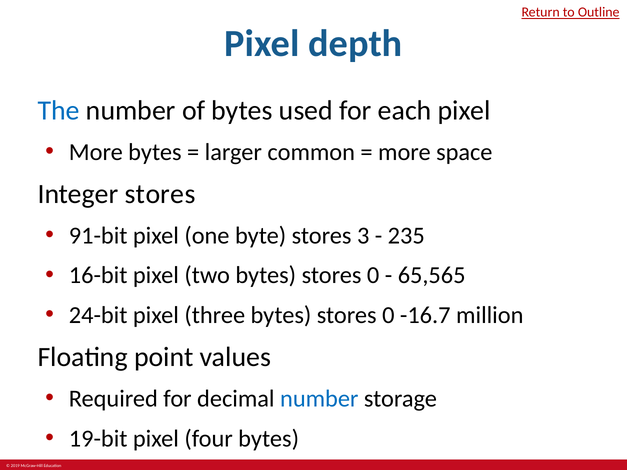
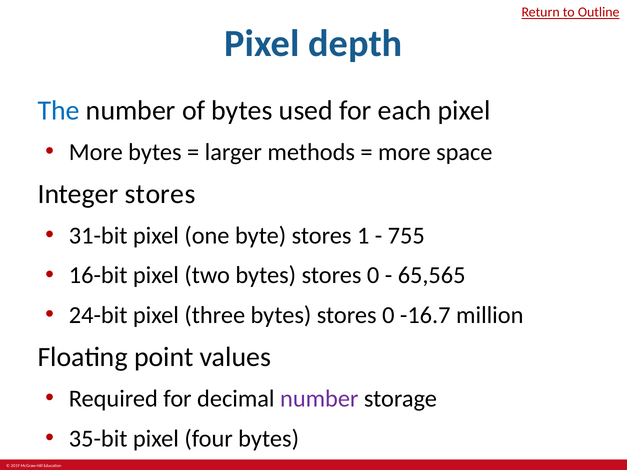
common: common -> methods
91-bit: 91-bit -> 31-bit
3: 3 -> 1
235: 235 -> 755
number at (319, 399) colour: blue -> purple
19-bit: 19-bit -> 35-bit
